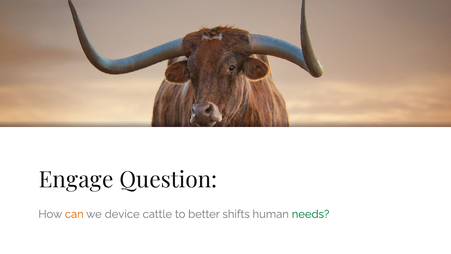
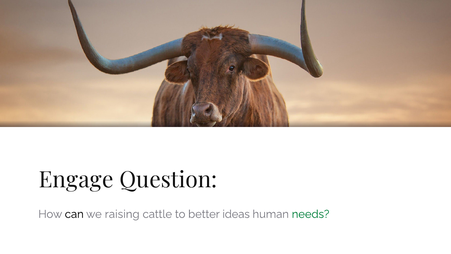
can colour: orange -> black
device: device -> raising
shifts: shifts -> ideas
